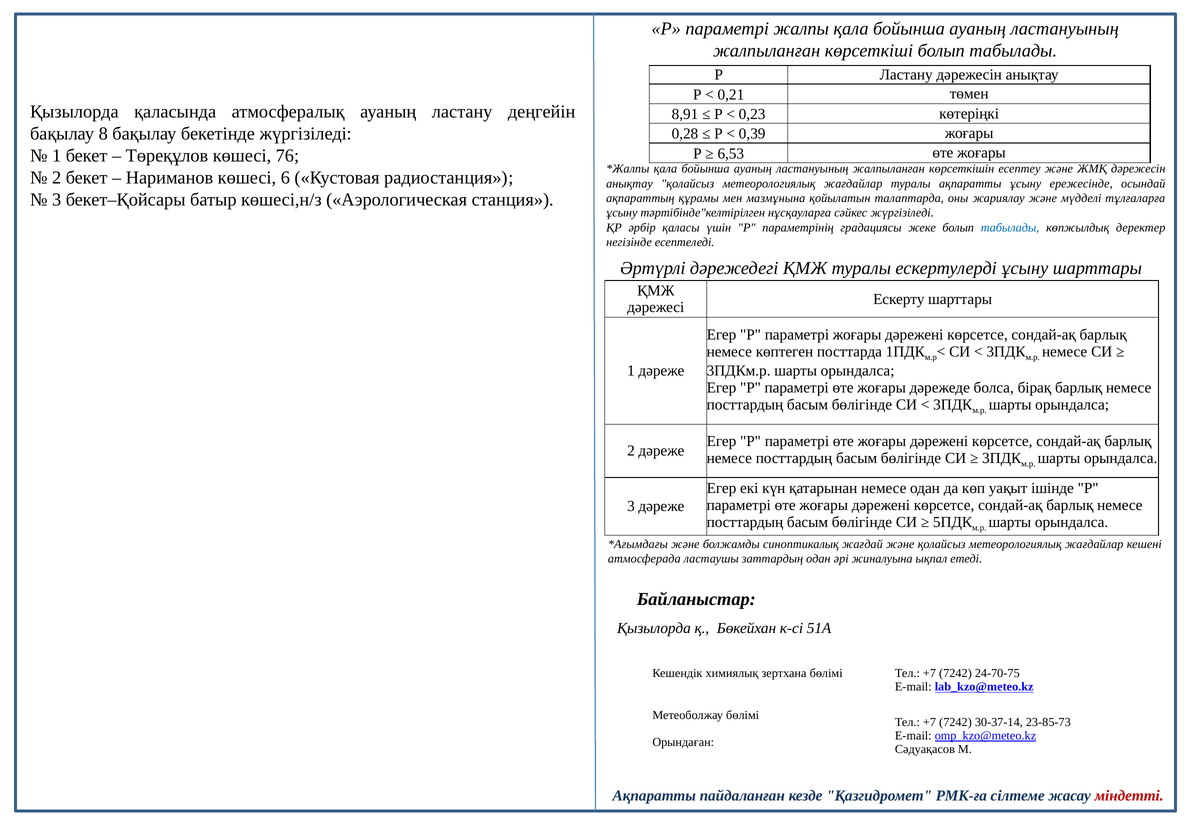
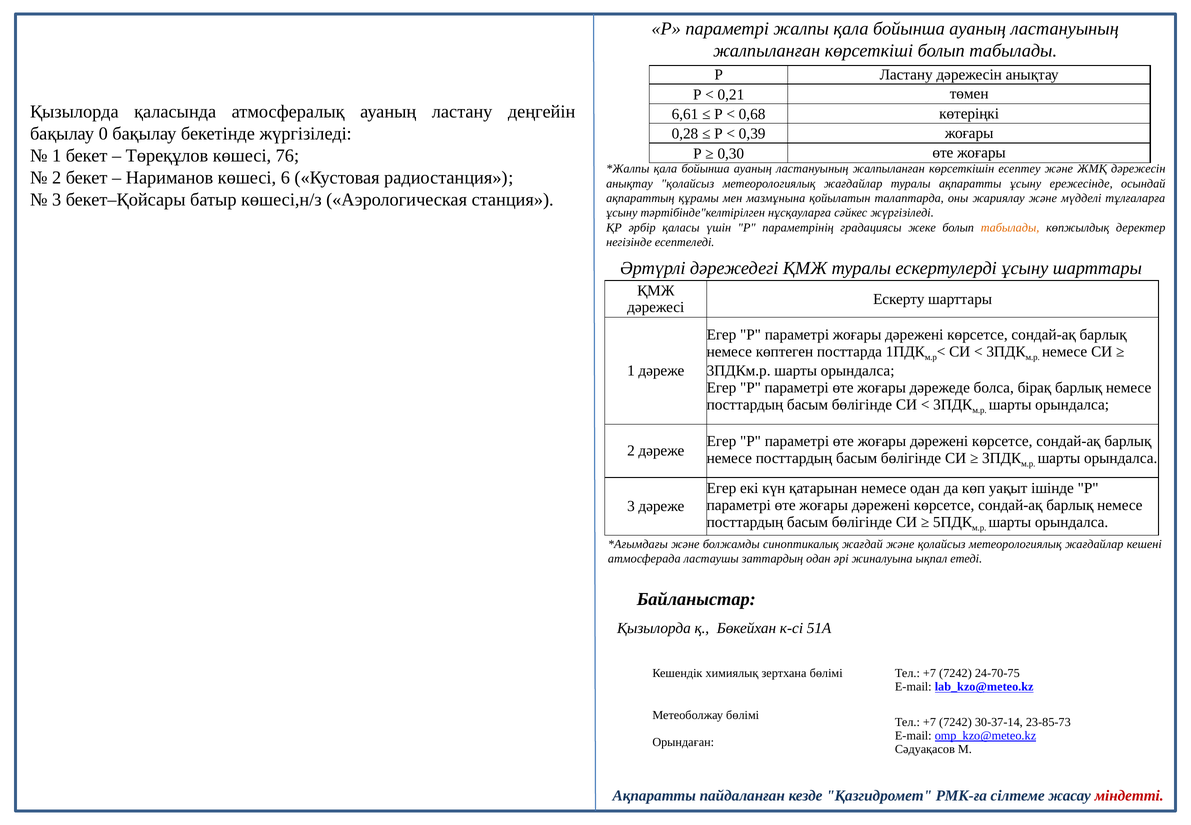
8,91: 8,91 -> 6,61
0,23: 0,23 -> 0,68
8: 8 -> 0
6,53: 6,53 -> 0,30
табылады at (1010, 227) colour: blue -> orange
